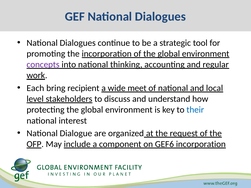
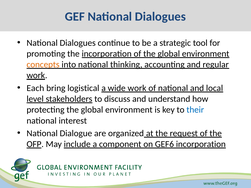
concepts colour: purple -> orange
recipient: recipient -> logistical
wide meet: meet -> work
